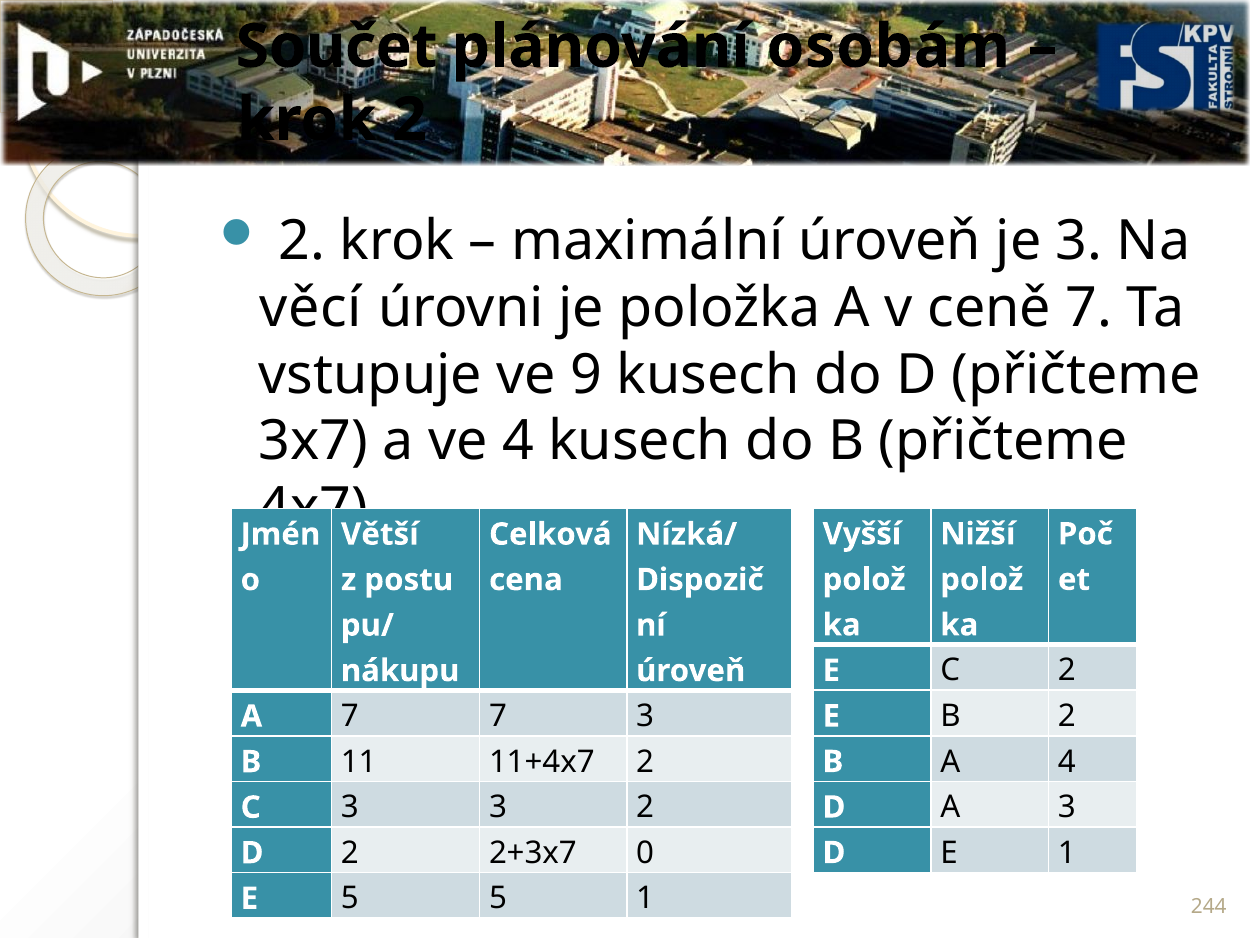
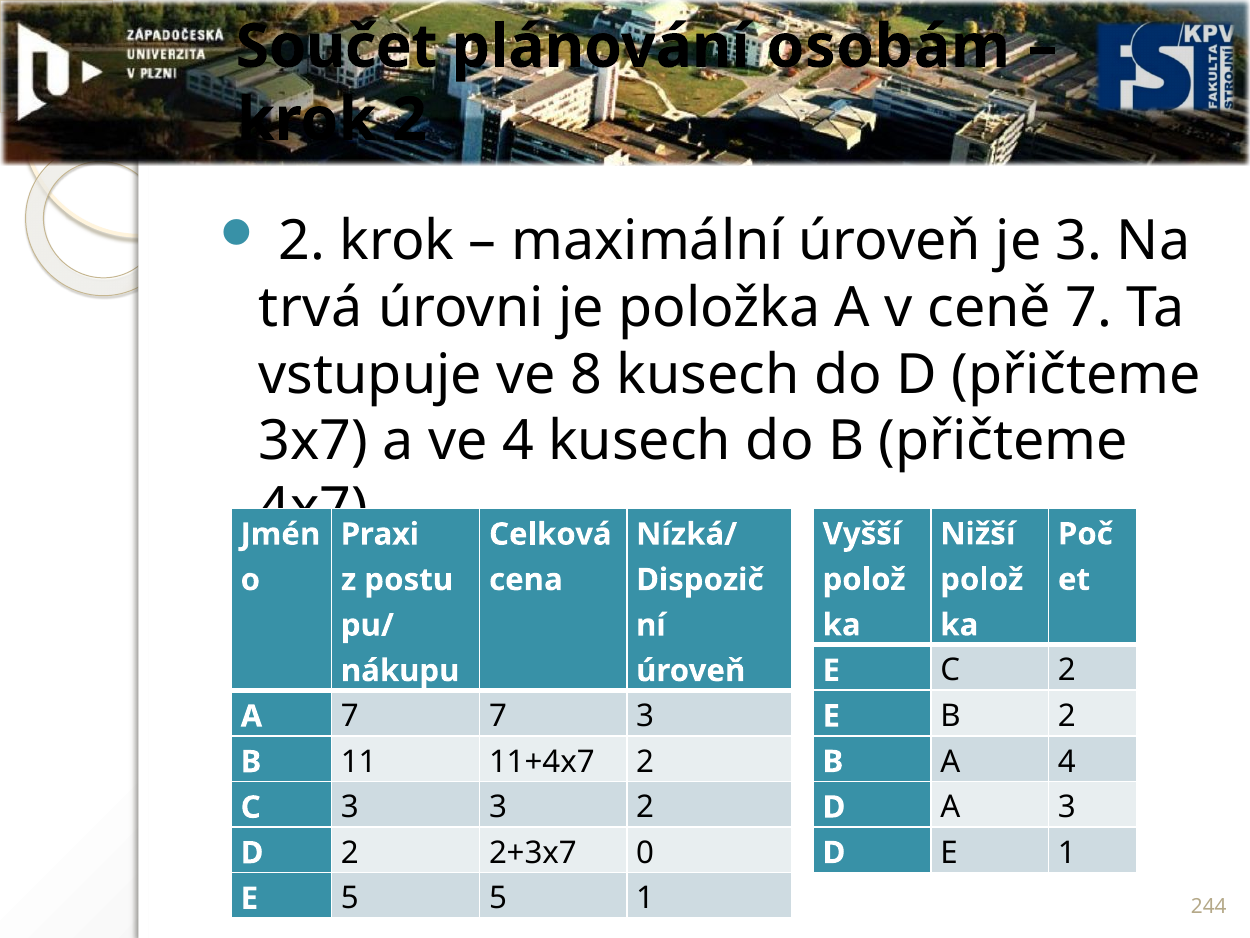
věcí: věcí -> trvá
9: 9 -> 8
Větší: Větší -> Praxi
